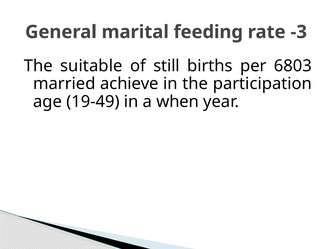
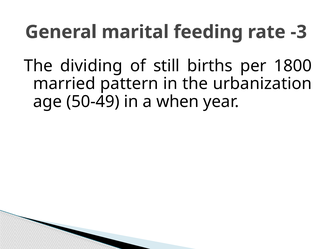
suitable: suitable -> dividing
6803: 6803 -> 1800
achieve: achieve -> pattern
participation: participation -> urbanization
19-49: 19-49 -> 50-49
